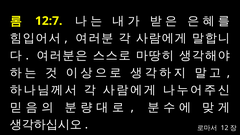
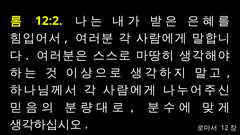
12:7: 12:7 -> 12:2
